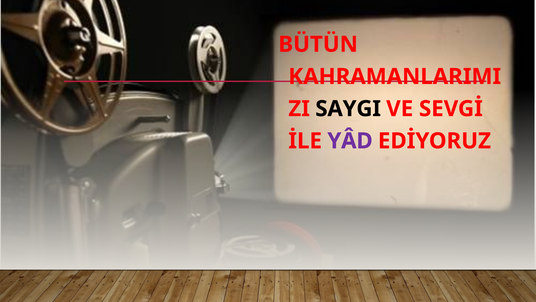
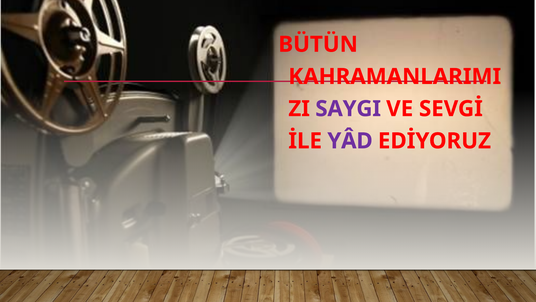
SAYGI colour: black -> purple
